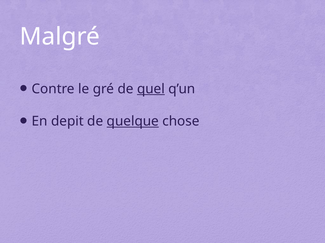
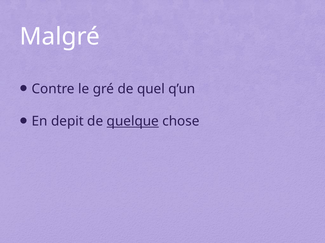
quel underline: present -> none
